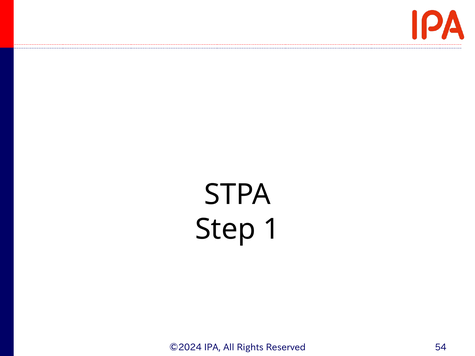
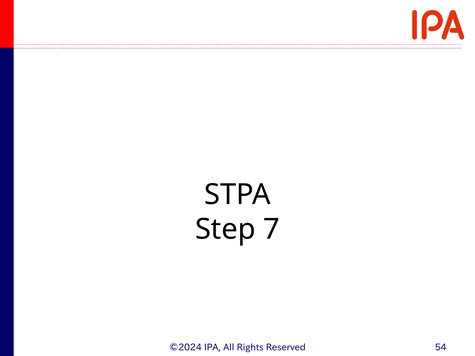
1: 1 -> 7
